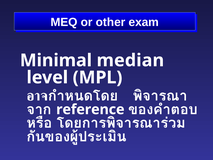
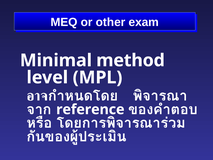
median: median -> method
